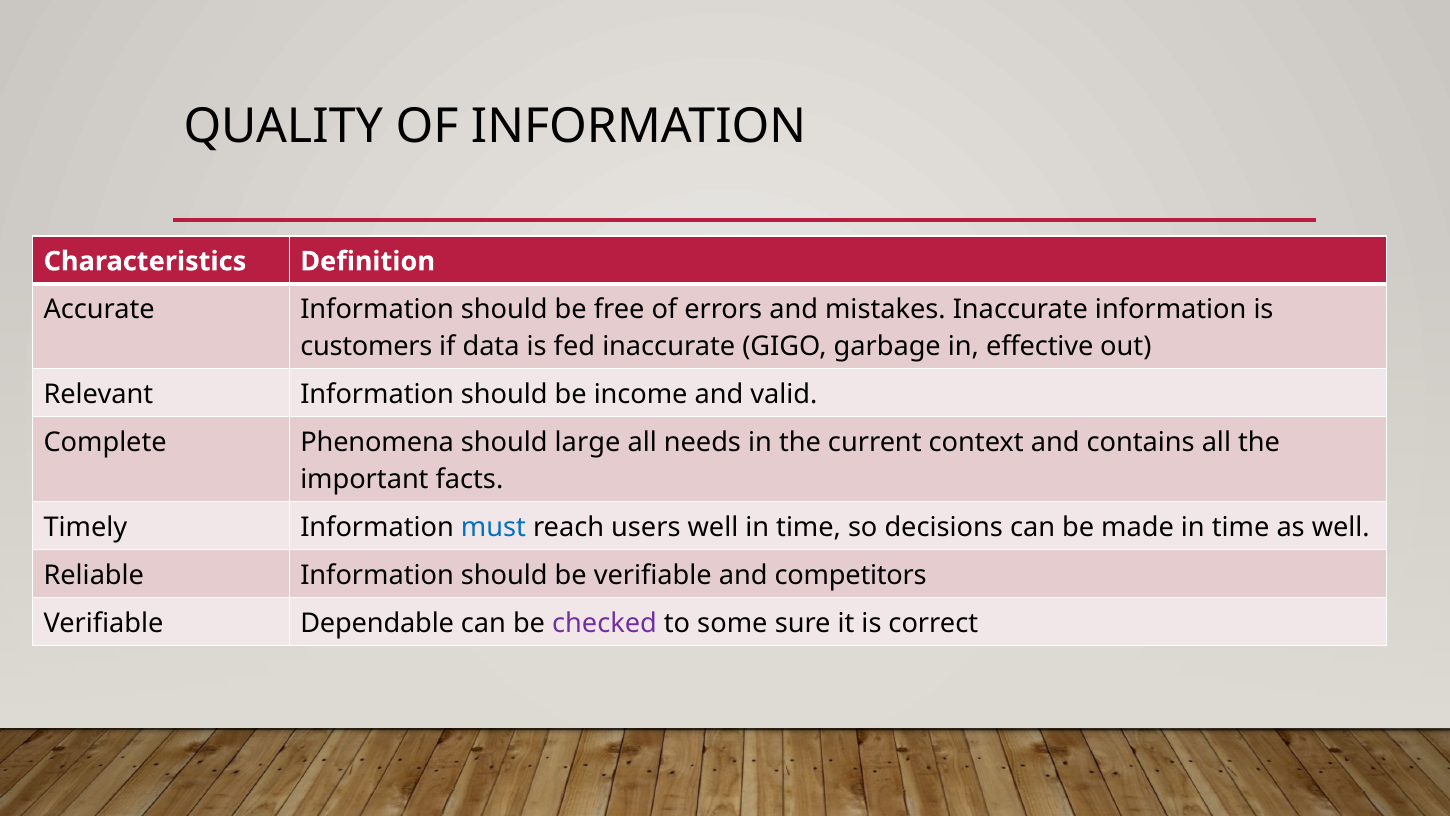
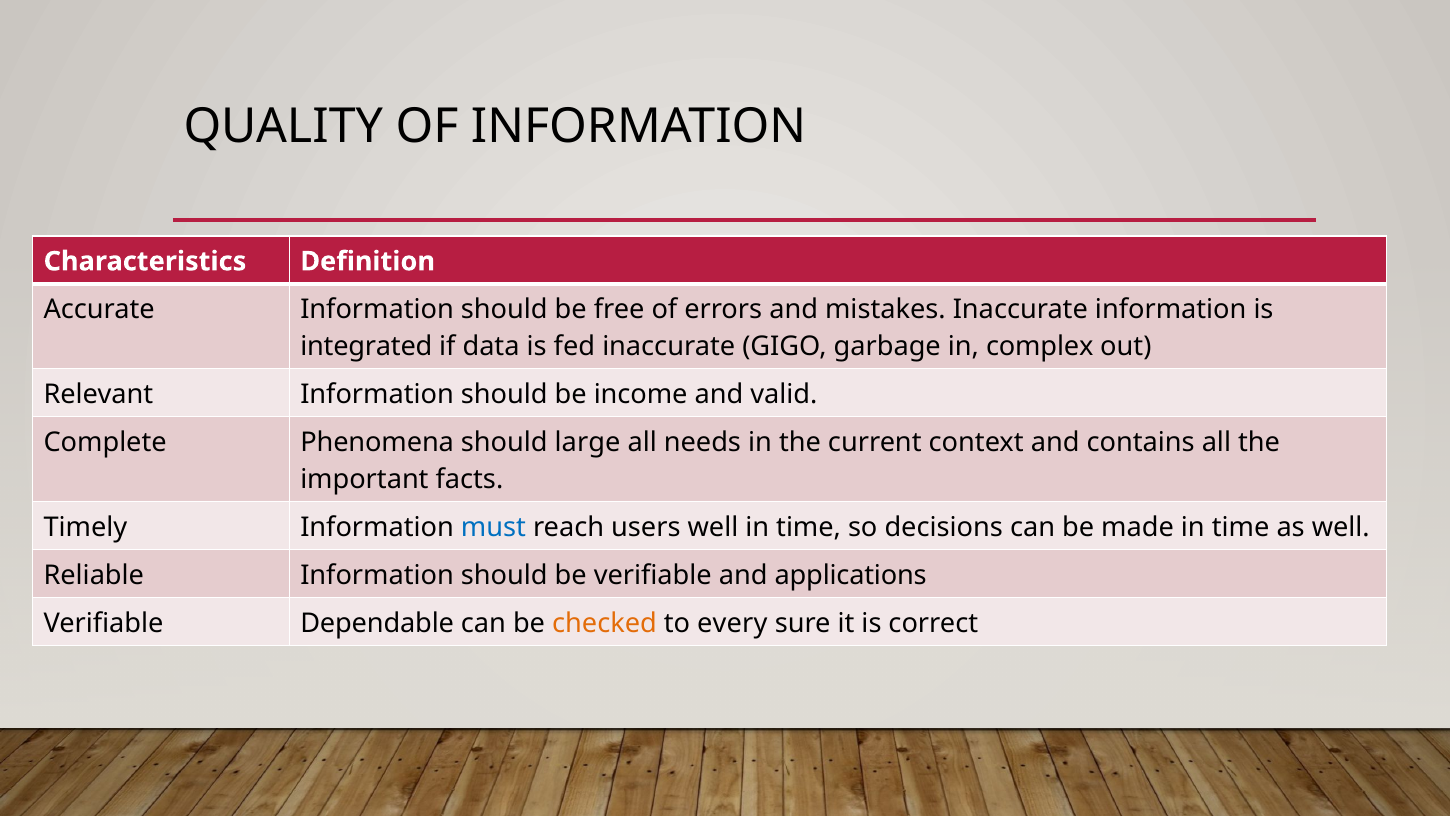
customers: customers -> integrated
effective: effective -> complex
competitors: competitors -> applications
checked colour: purple -> orange
some: some -> every
